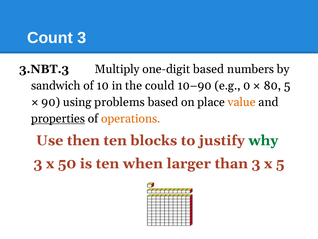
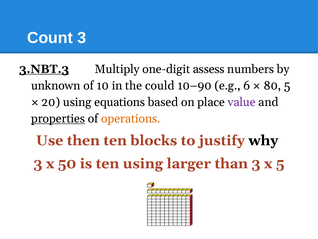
3.NBT.3 underline: none -> present
one-digit based: based -> assess
sandwich: sandwich -> unknown
0: 0 -> 6
90: 90 -> 20
problems: problems -> equations
value colour: orange -> purple
why colour: green -> black
ten when: when -> using
